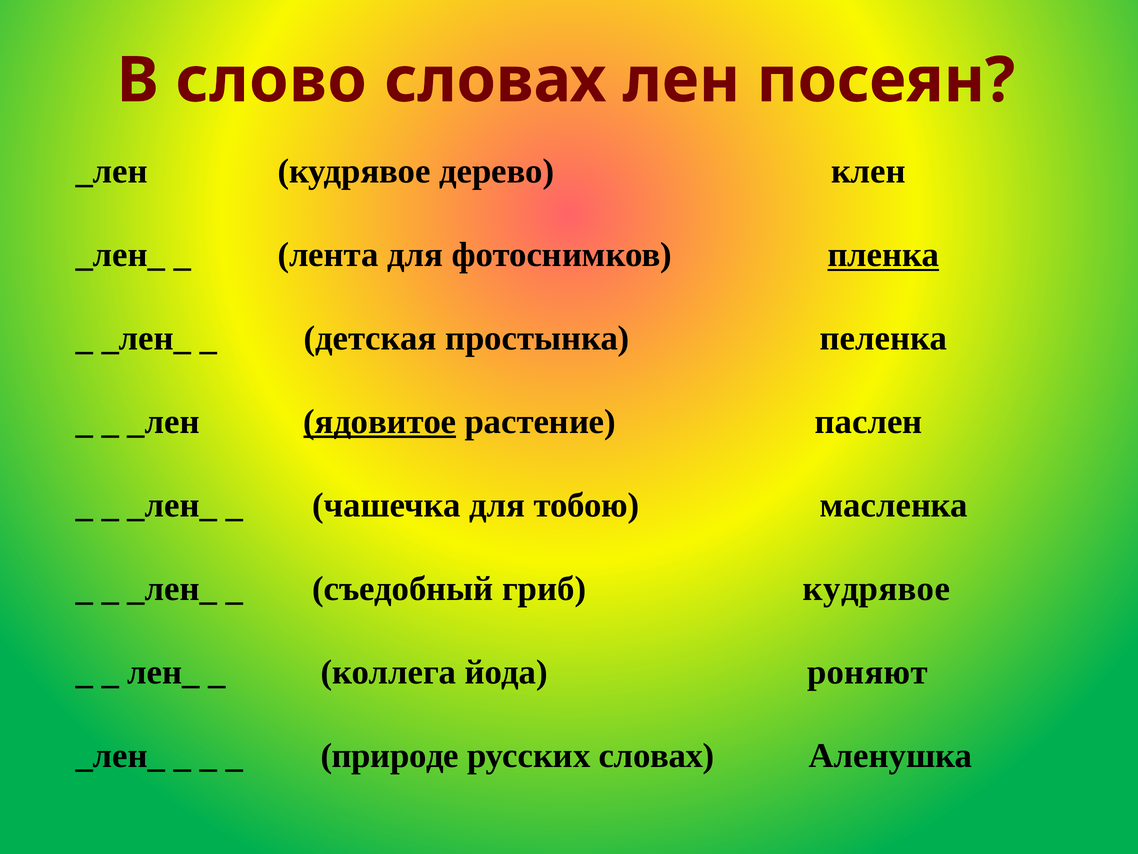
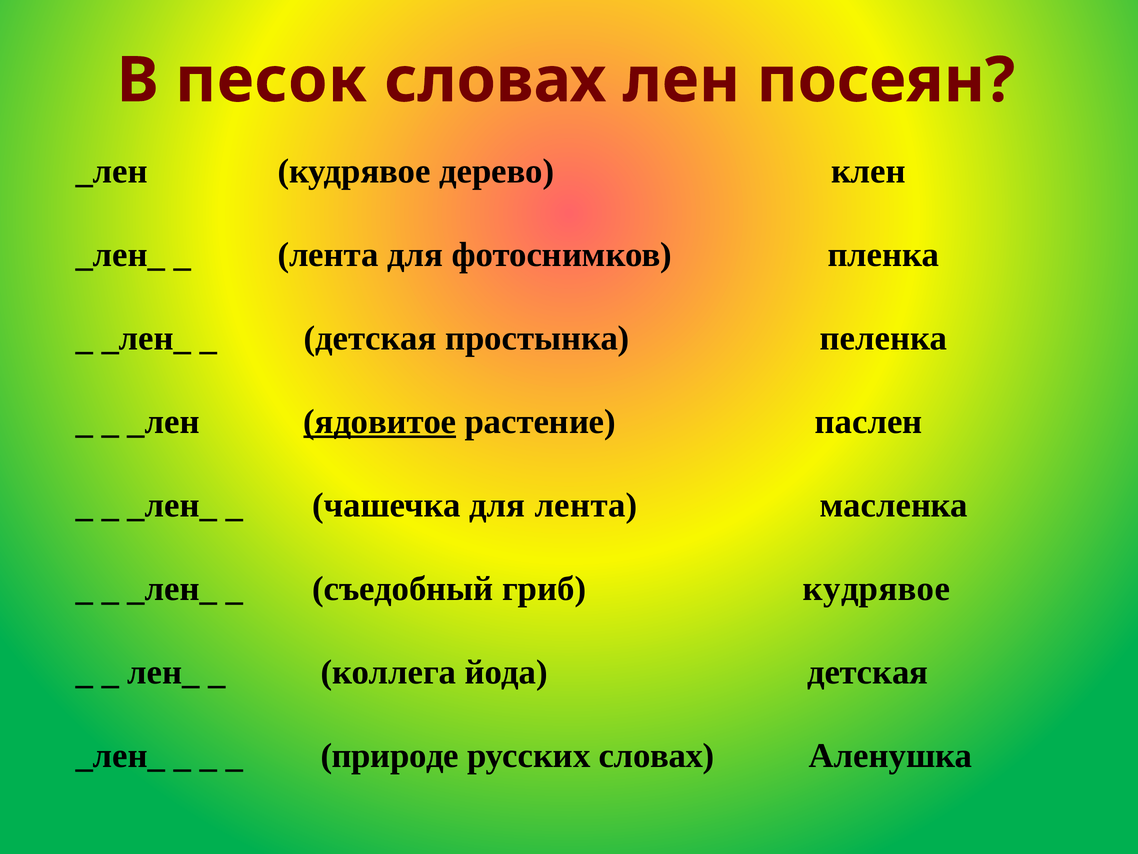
слово: слово -> песок
пленка underline: present -> none
для тобою: тобою -> лента
йода роняют: роняют -> детская
